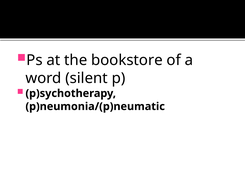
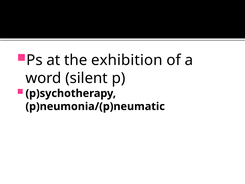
bookstore: bookstore -> exhibition
